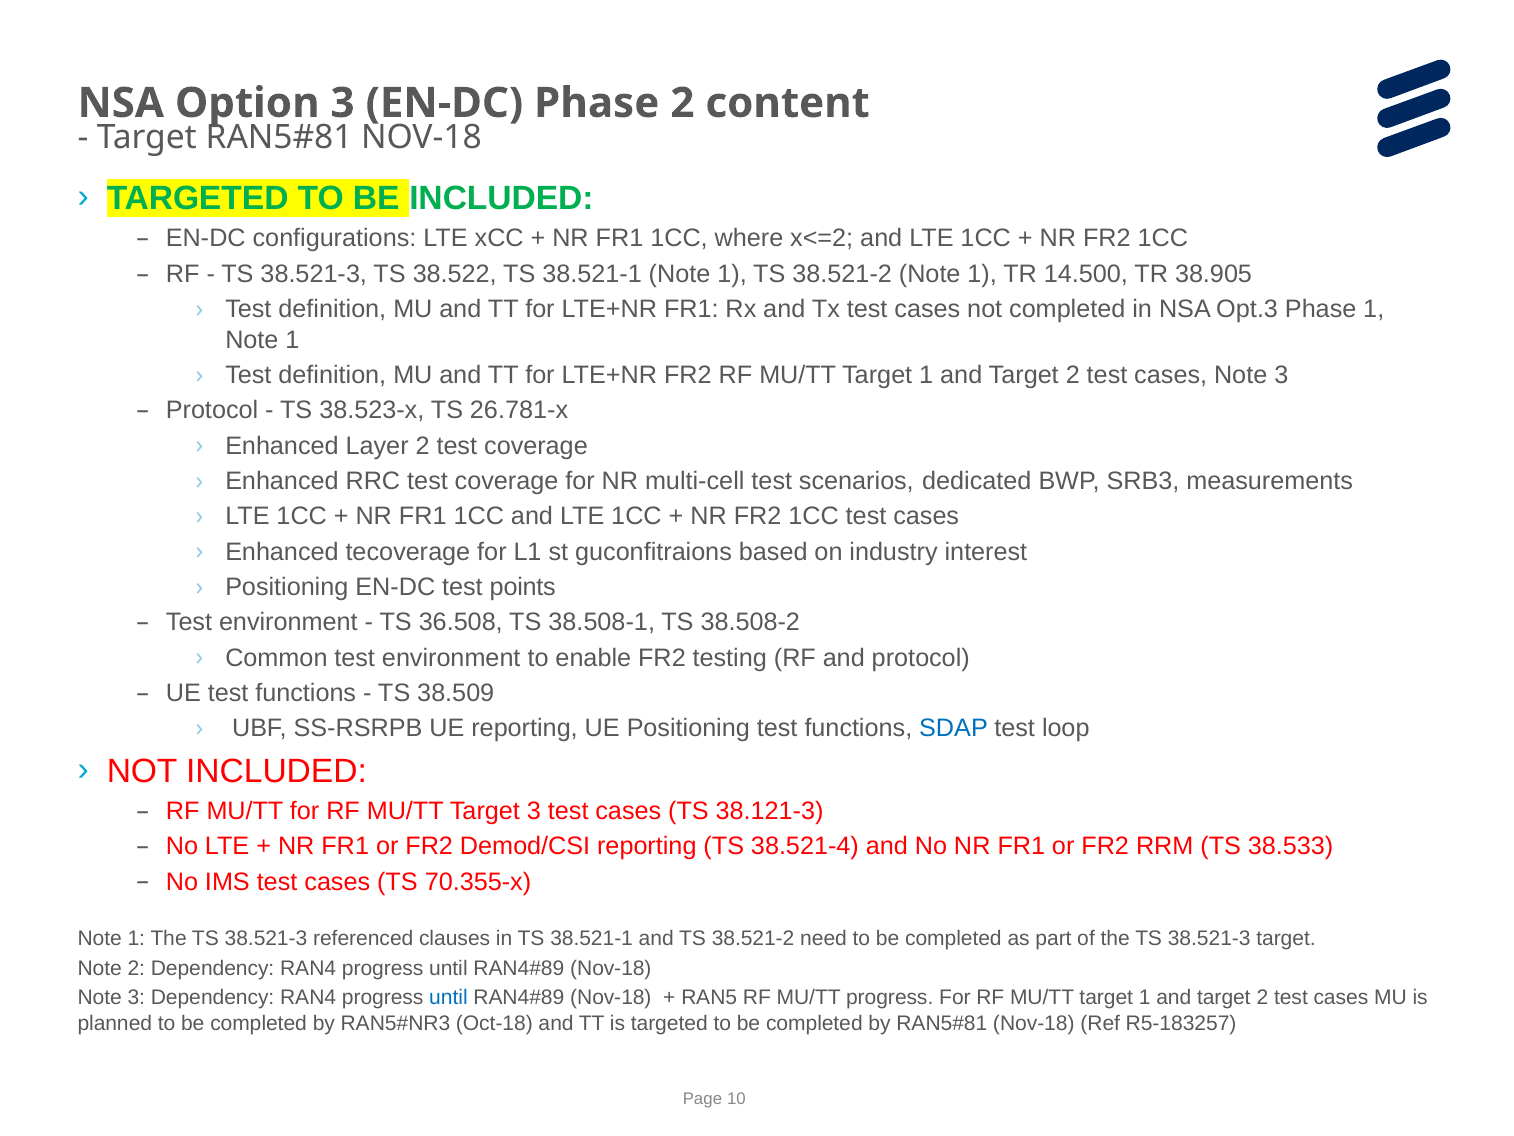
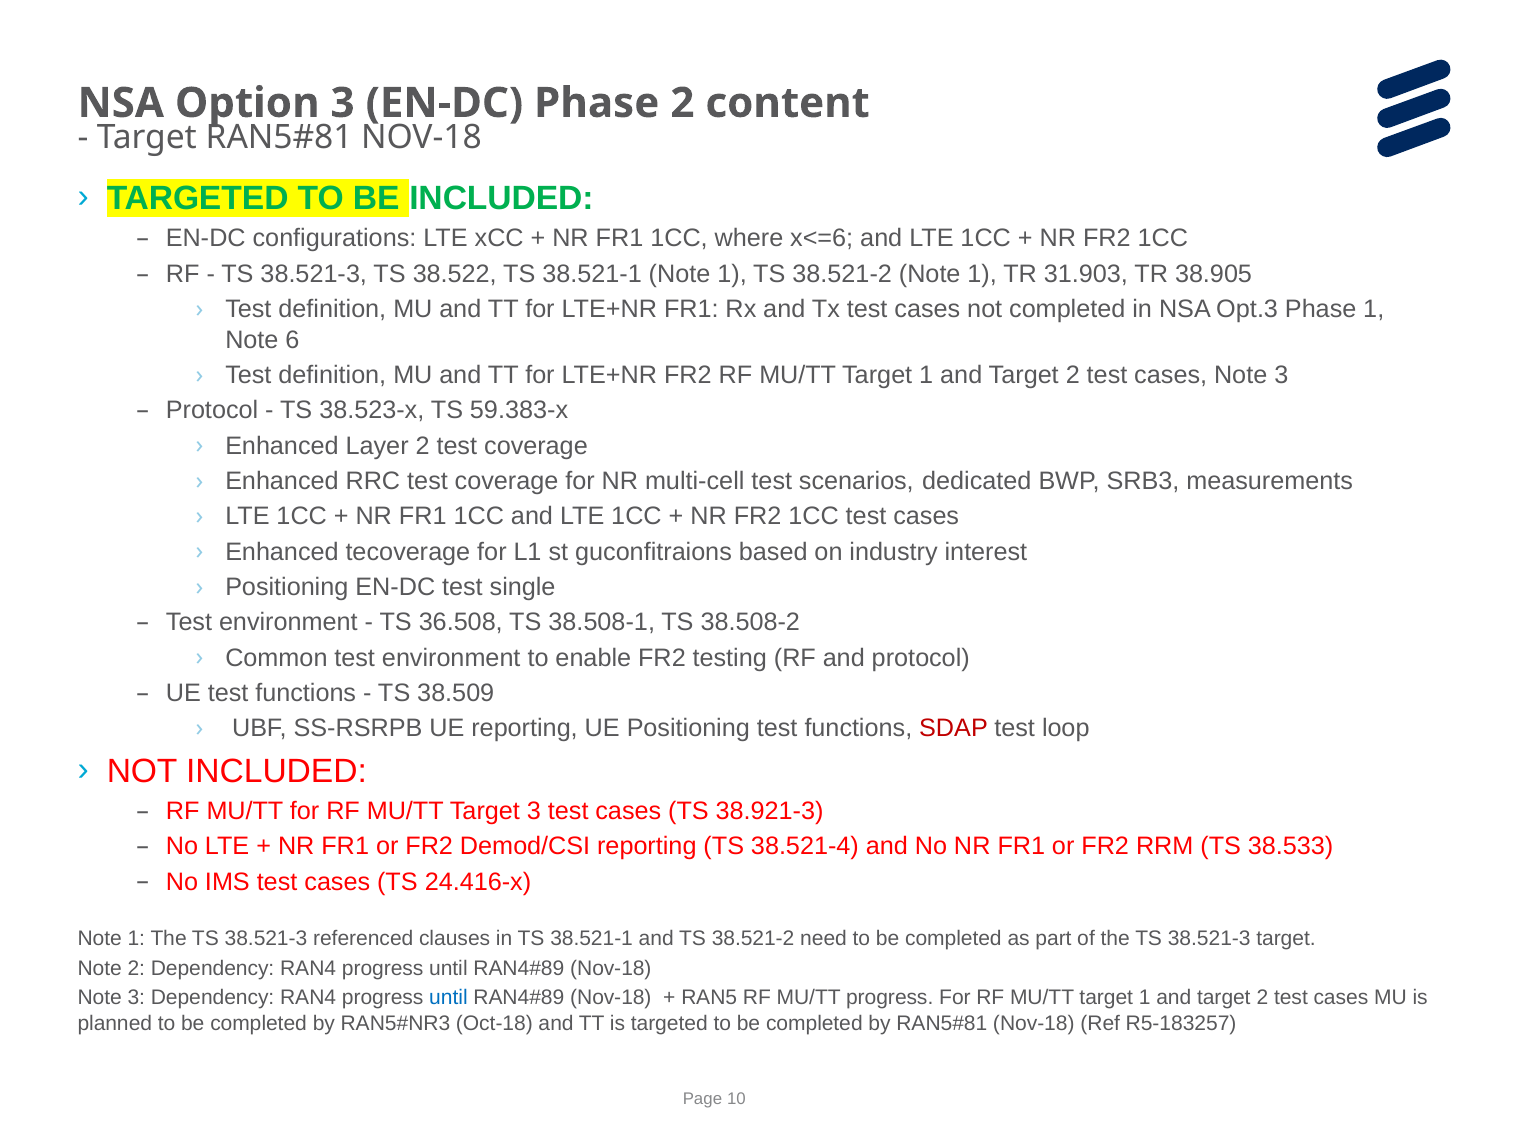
x<=2: x<=2 -> x<=6
14.500: 14.500 -> 31.903
1 at (293, 340): 1 -> 6
26.781-x: 26.781-x -> 59.383-x
points: points -> single
SDAP colour: blue -> red
38.121-3: 38.121-3 -> 38.921-3
70.355-x: 70.355-x -> 24.416-x
